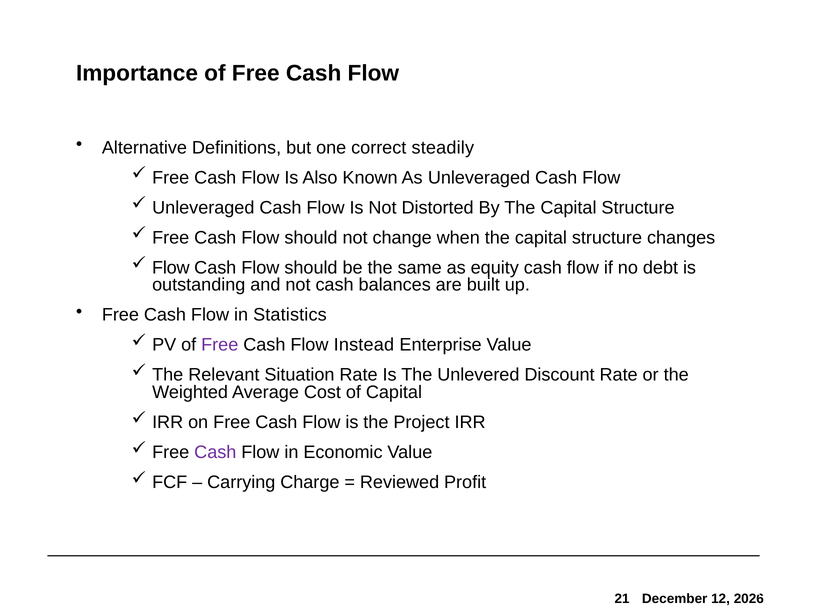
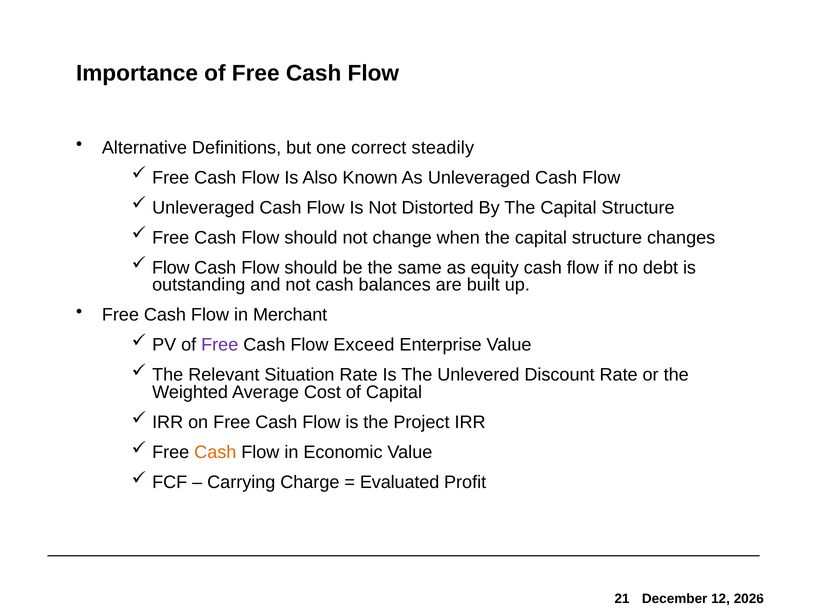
Statistics: Statistics -> Merchant
Instead: Instead -> Exceed
Cash at (215, 453) colour: purple -> orange
Reviewed: Reviewed -> Evaluated
